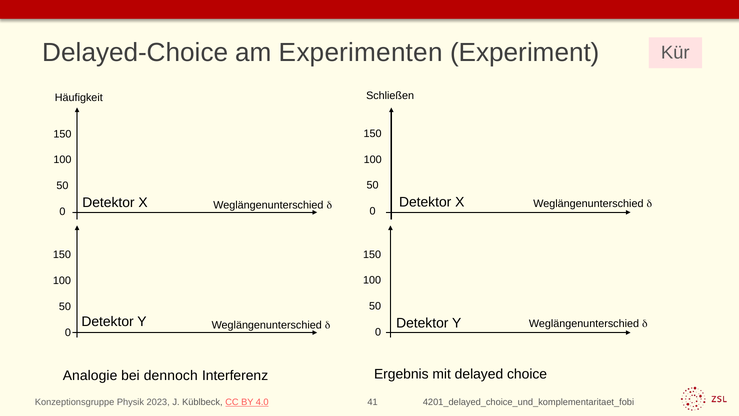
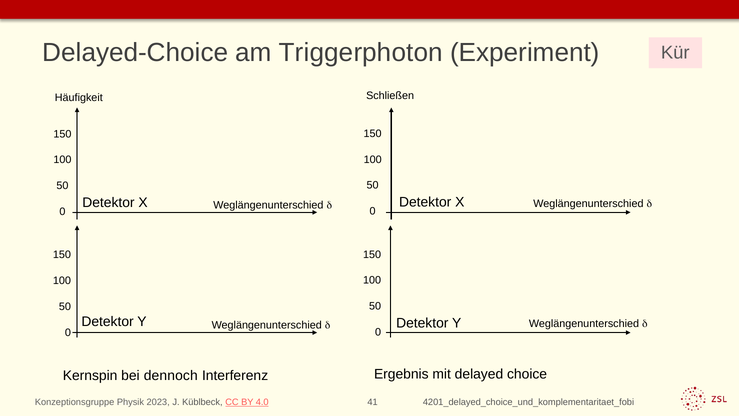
Experimenten: Experimenten -> Triggerphoton
Analogie: Analogie -> Kernspin
